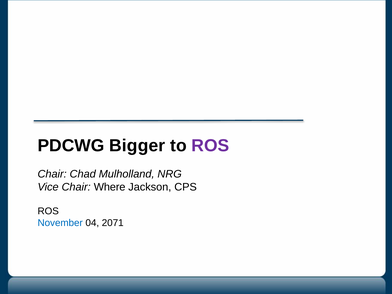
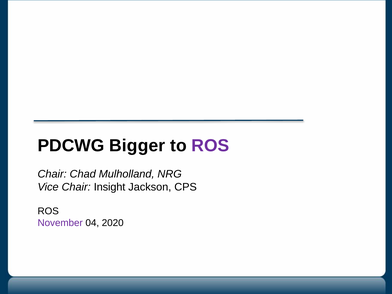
Where: Where -> Insight
November colour: blue -> purple
2071: 2071 -> 2020
